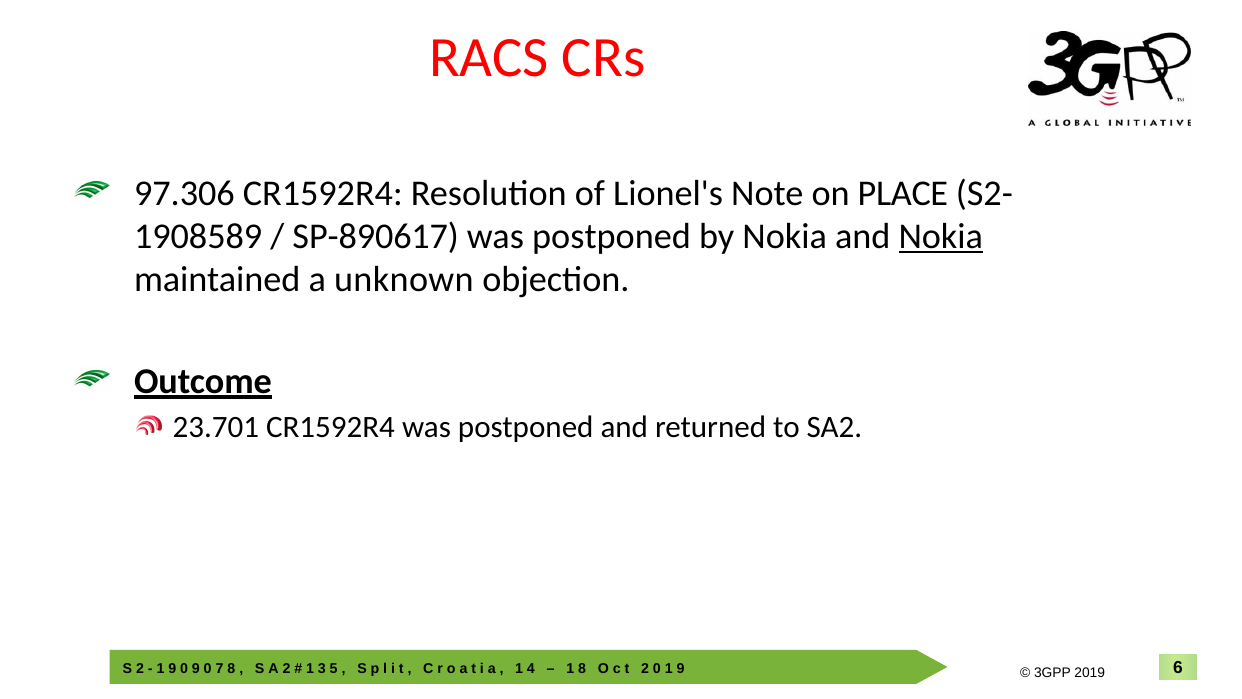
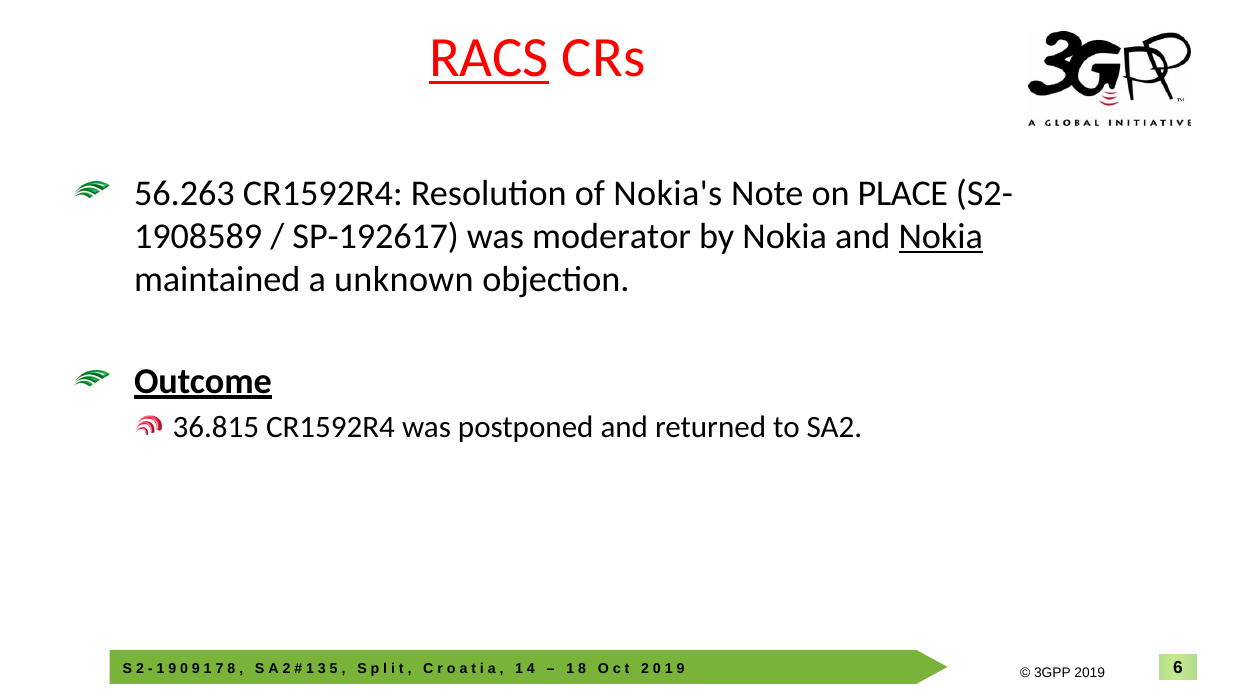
RACS underline: none -> present
97.306: 97.306 -> 56.263
Lionel's: Lionel's -> Nokia's
SP-890617: SP-890617 -> SP-192617
postponed at (612, 236): postponed -> moderator
23.701: 23.701 -> 36.815
0 at (208, 668): 0 -> 1
